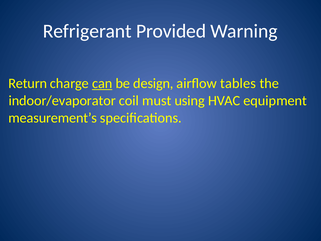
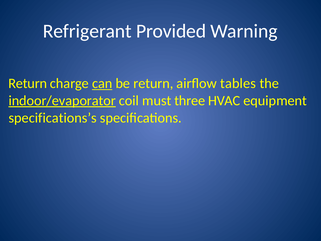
be design: design -> return
indoor/evaporator underline: none -> present
using: using -> three
measurement’s: measurement’s -> specifications’s
